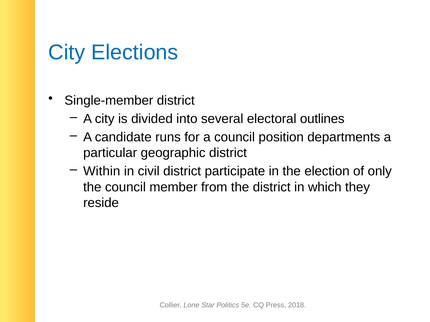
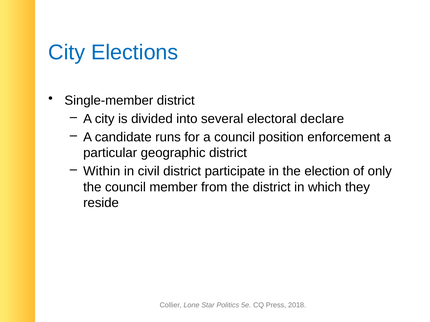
outlines: outlines -> declare
departments: departments -> enforcement
